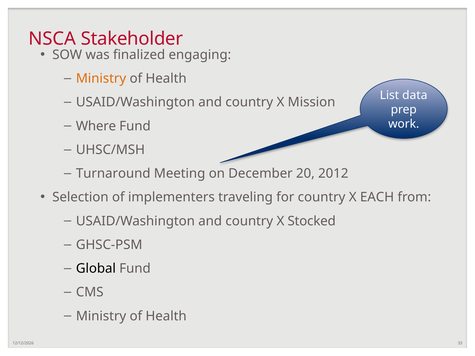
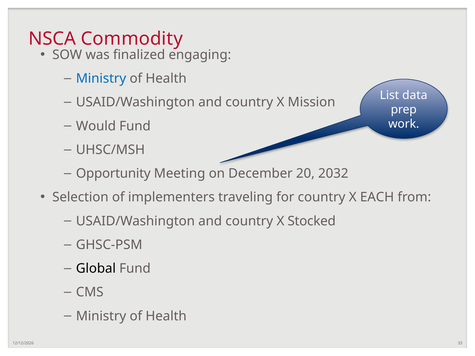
Stakeholder: Stakeholder -> Commodity
Ministry at (101, 79) colour: orange -> blue
Where: Where -> Would
Turnaround: Turnaround -> Opportunity
2012: 2012 -> 2032
